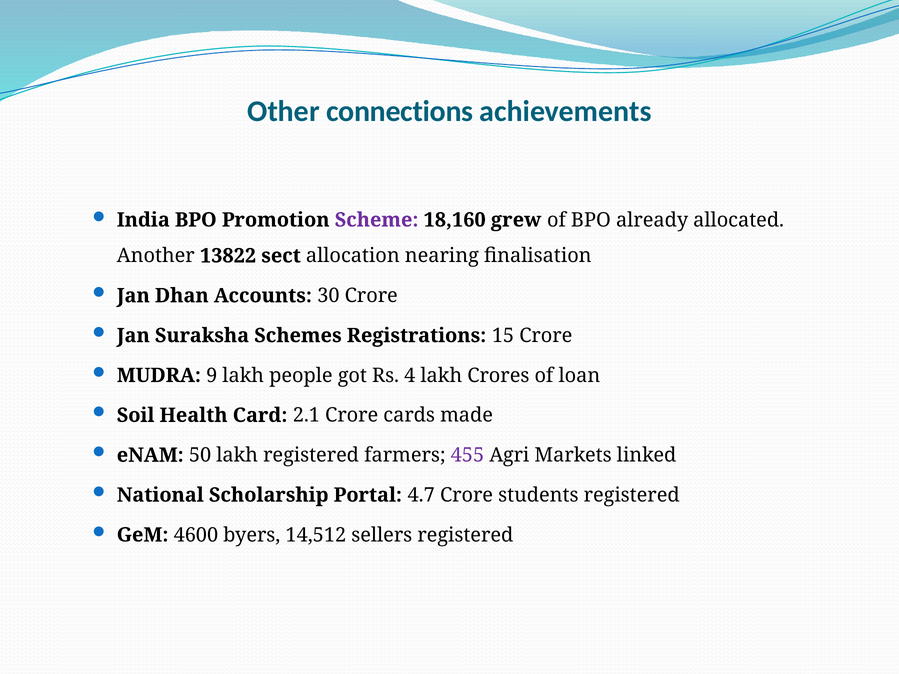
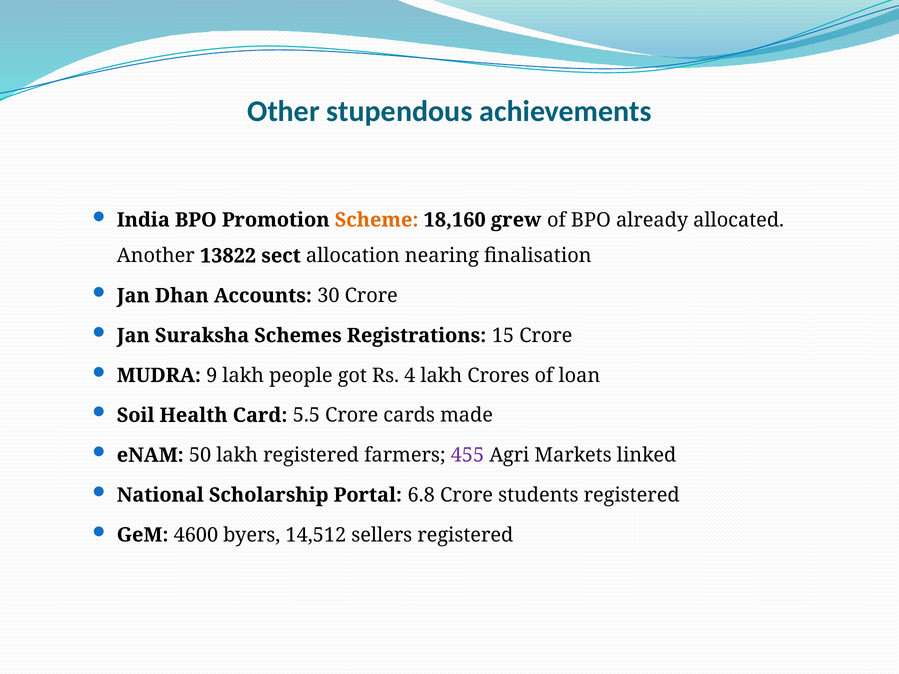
connections: connections -> stupendous
Scheme colour: purple -> orange
2.1: 2.1 -> 5.5
4.7: 4.7 -> 6.8
